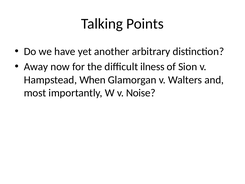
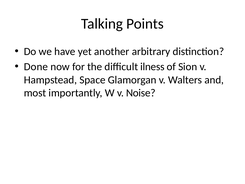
Away: Away -> Done
When: When -> Space
